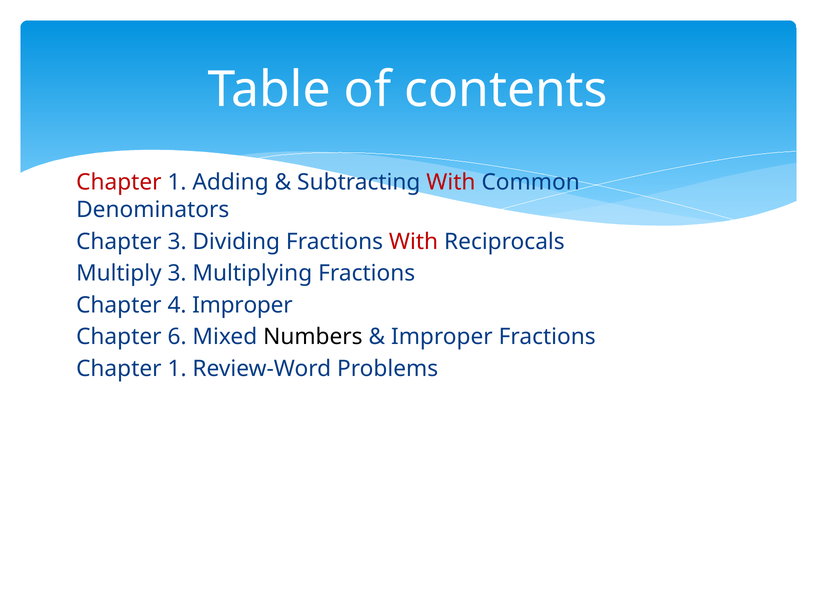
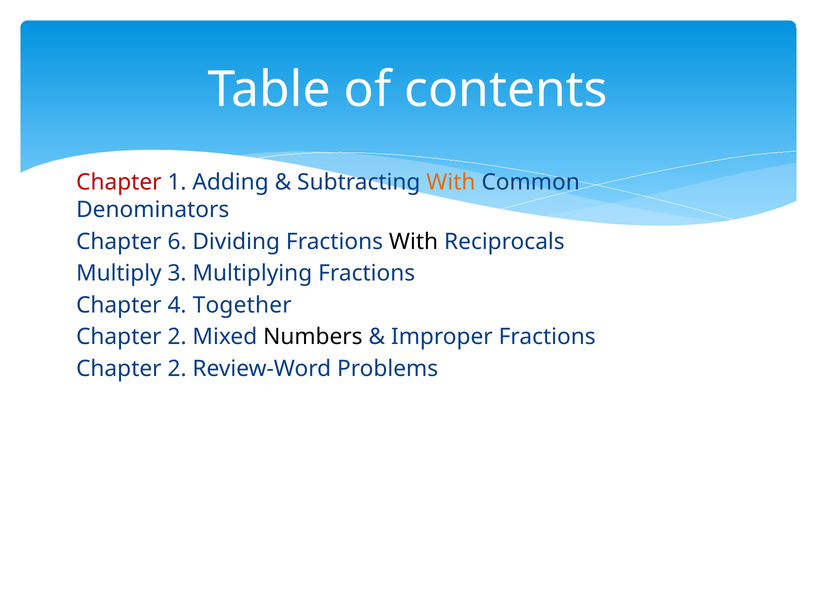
With at (451, 183) colour: red -> orange
Chapter 3: 3 -> 6
With at (414, 242) colour: red -> black
4 Improper: Improper -> Together
6 at (177, 337): 6 -> 2
1 at (177, 369): 1 -> 2
